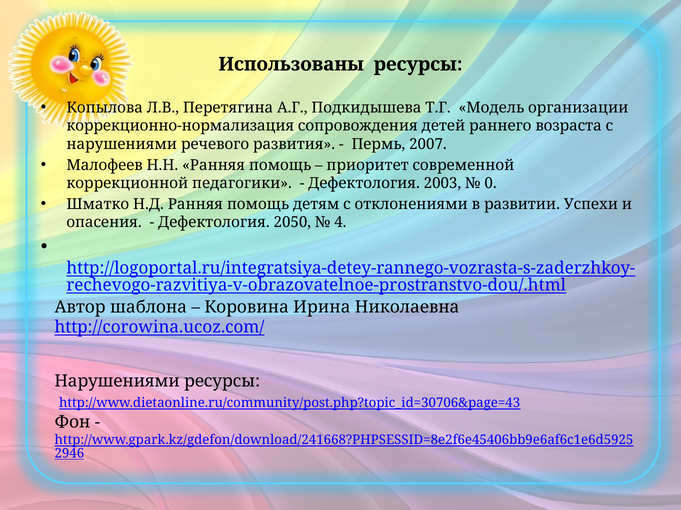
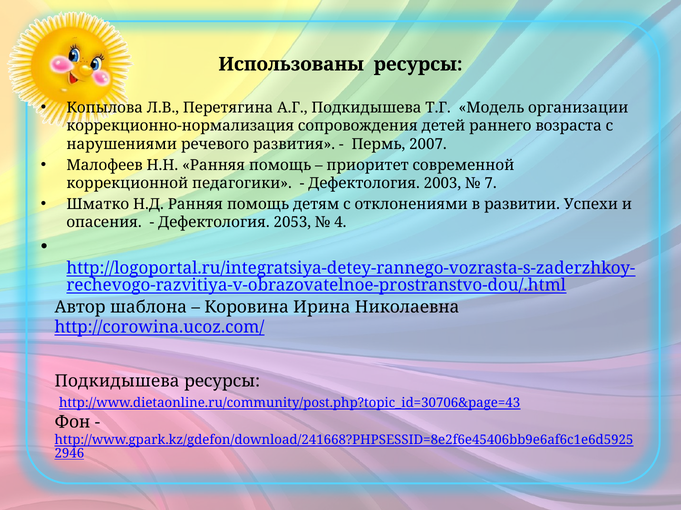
0: 0 -> 7
2050: 2050 -> 2053
Нарушениями at (117, 382): Нарушениями -> Подкидышева
